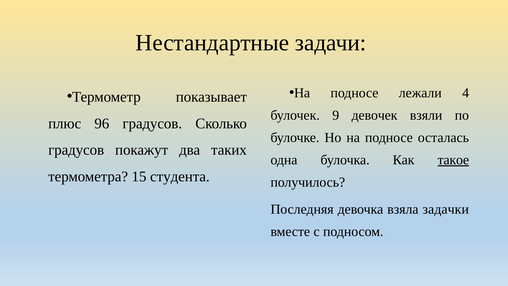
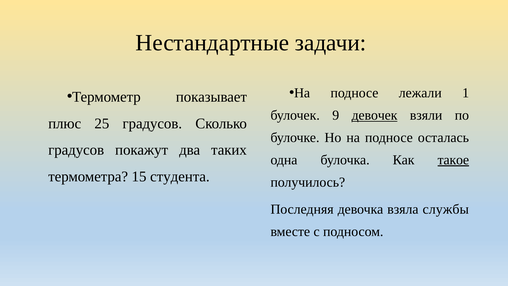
4: 4 -> 1
девочек underline: none -> present
96: 96 -> 25
задачки: задачки -> службы
